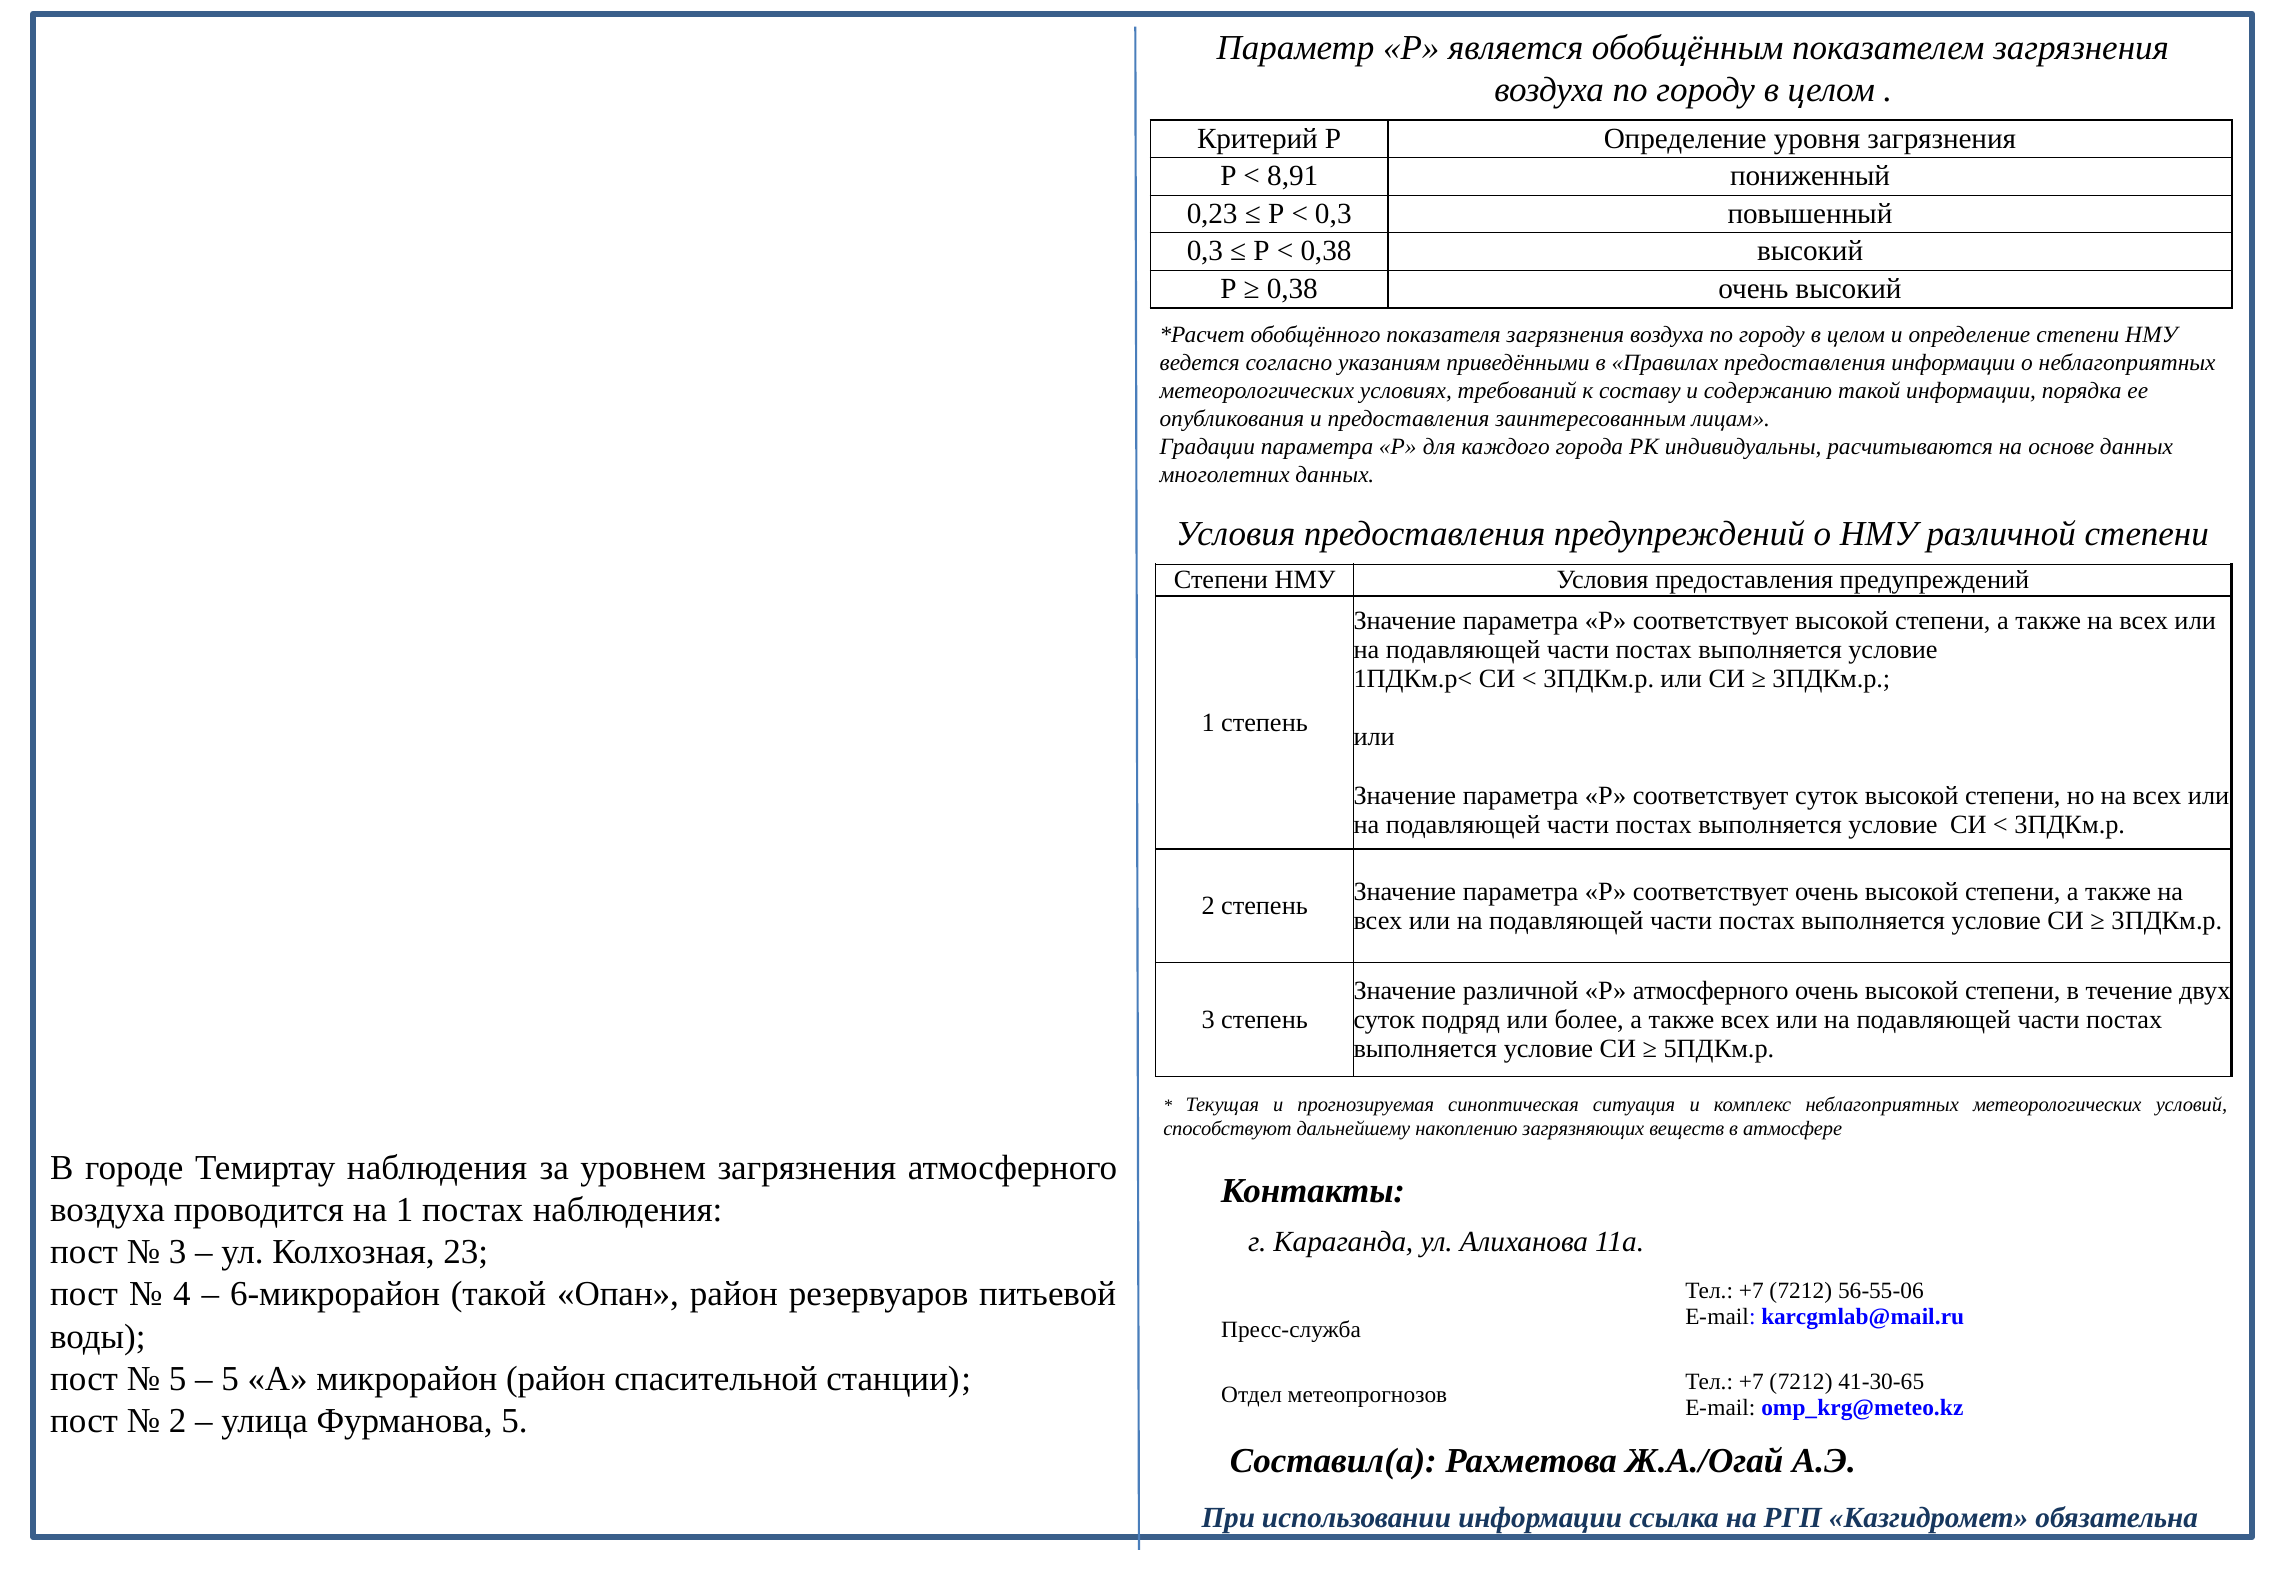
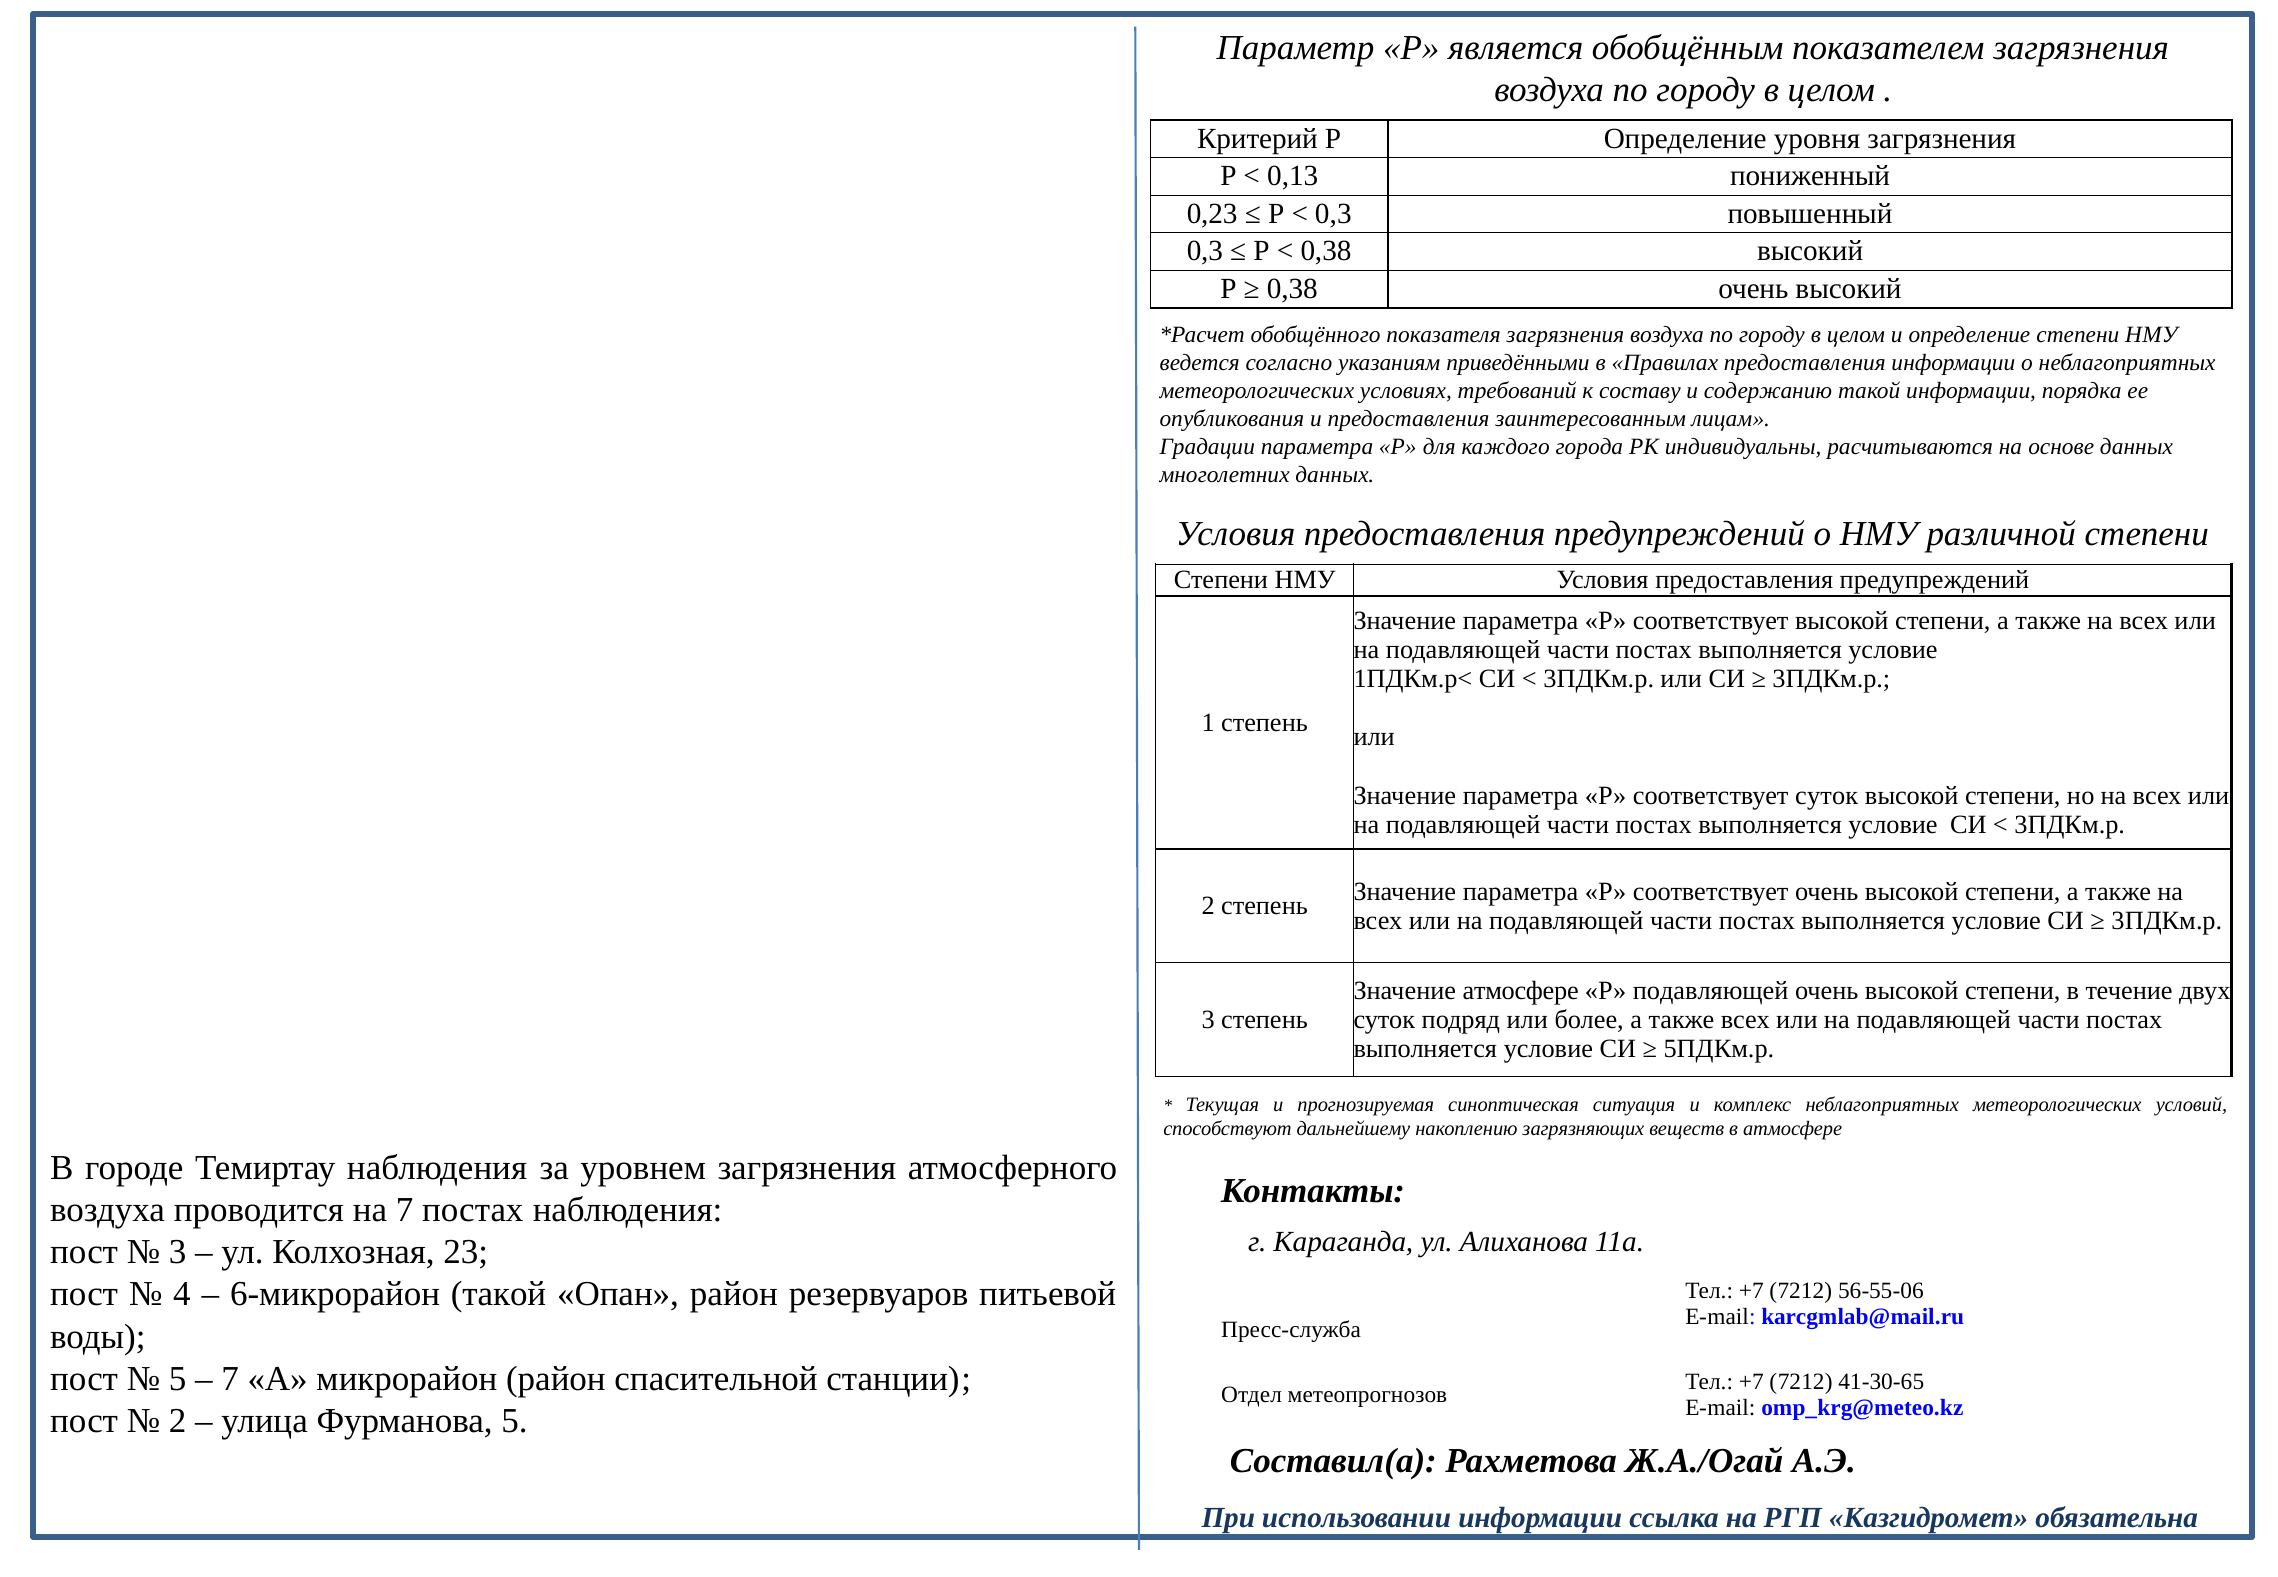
8,91: 8,91 -> 0,13
Значение различной: различной -> атмосфере
Р атмосферного: атмосферного -> подавляющей
на 1: 1 -> 7
5 at (230, 1379): 5 -> 7
